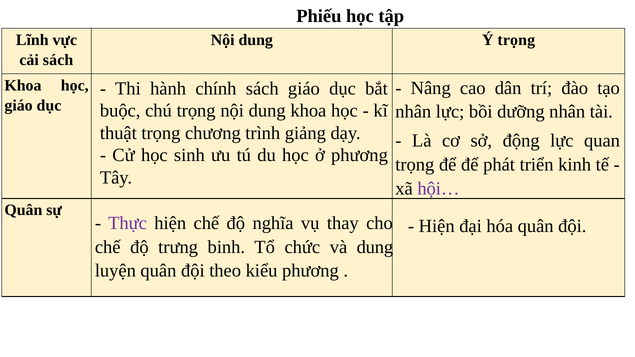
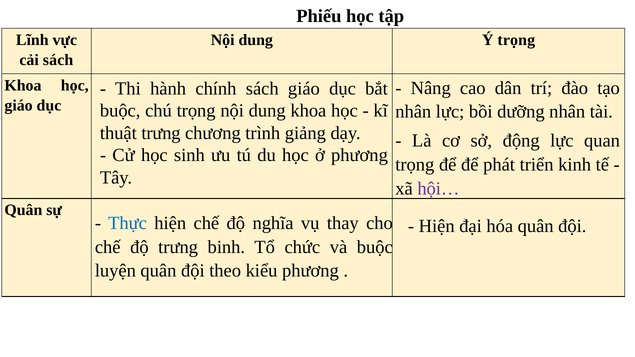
thuật trọng: trọng -> trưng
Thực colour: purple -> blue
và dung: dung -> buộc
